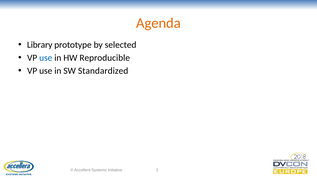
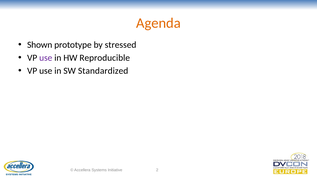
Library: Library -> Shown
selected: selected -> stressed
use at (46, 58) colour: blue -> purple
